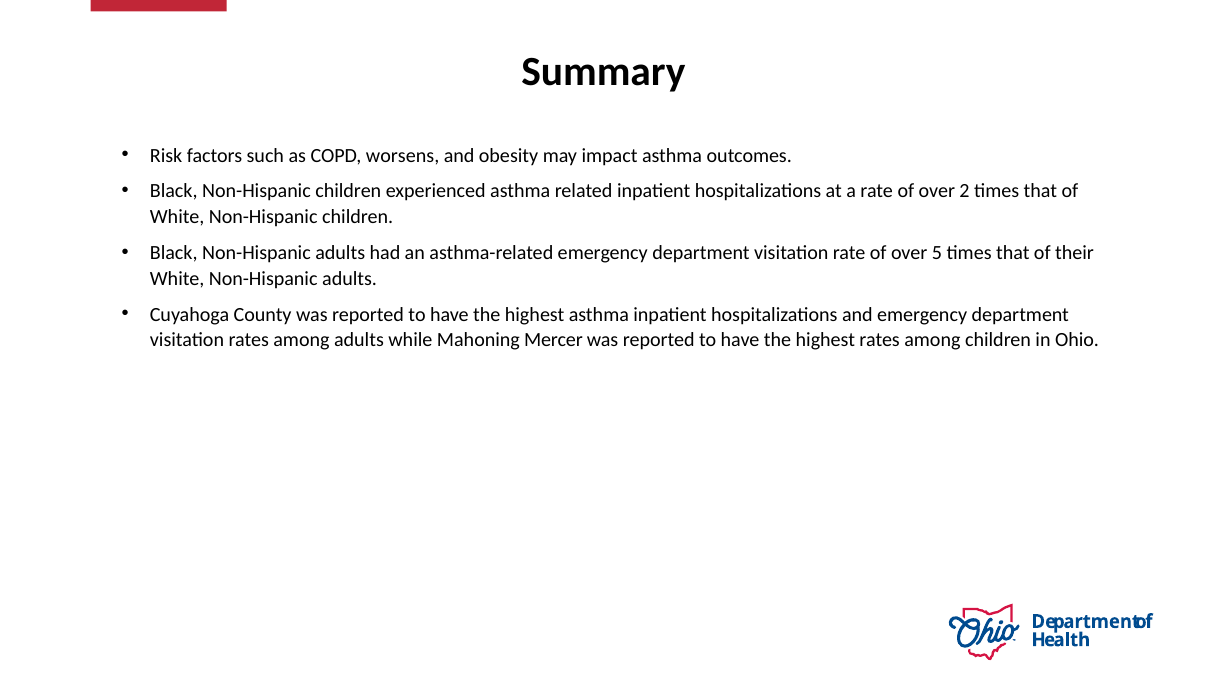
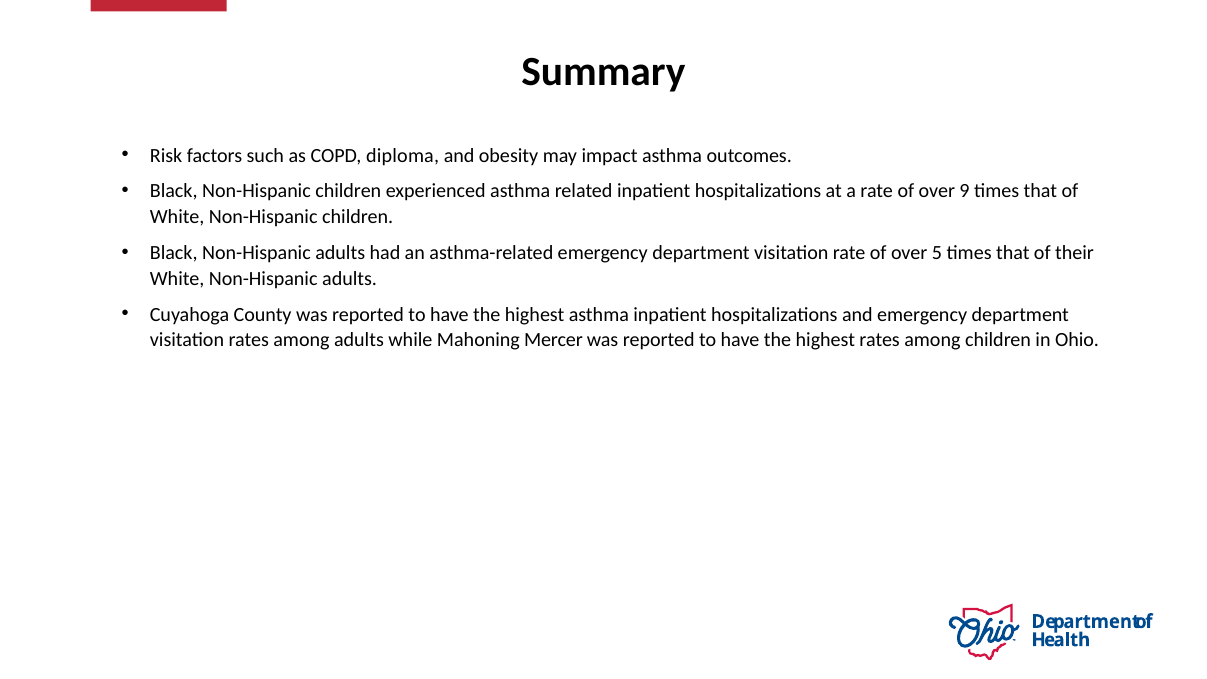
worsens: worsens -> diploma
2: 2 -> 9
